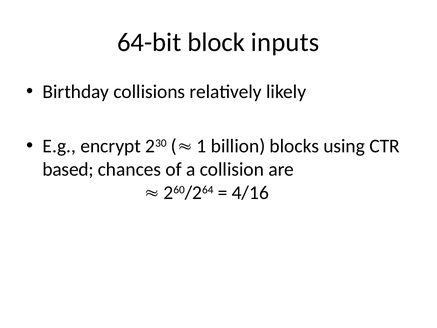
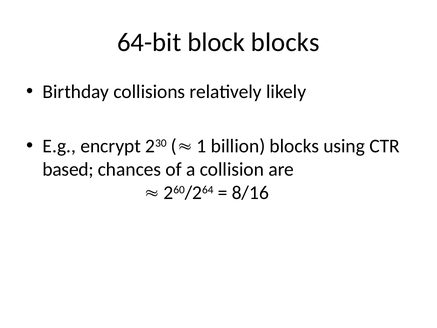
block inputs: inputs -> blocks
4/16: 4/16 -> 8/16
